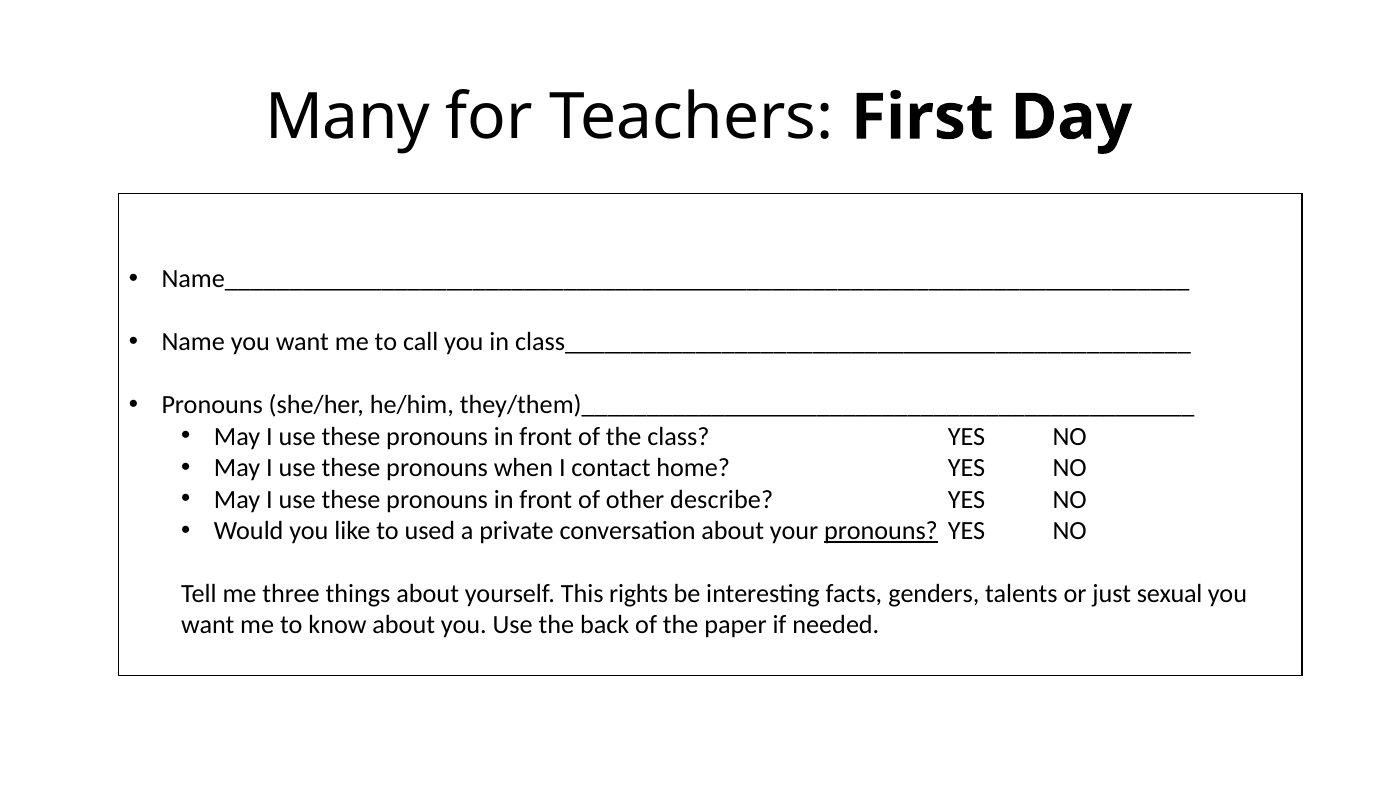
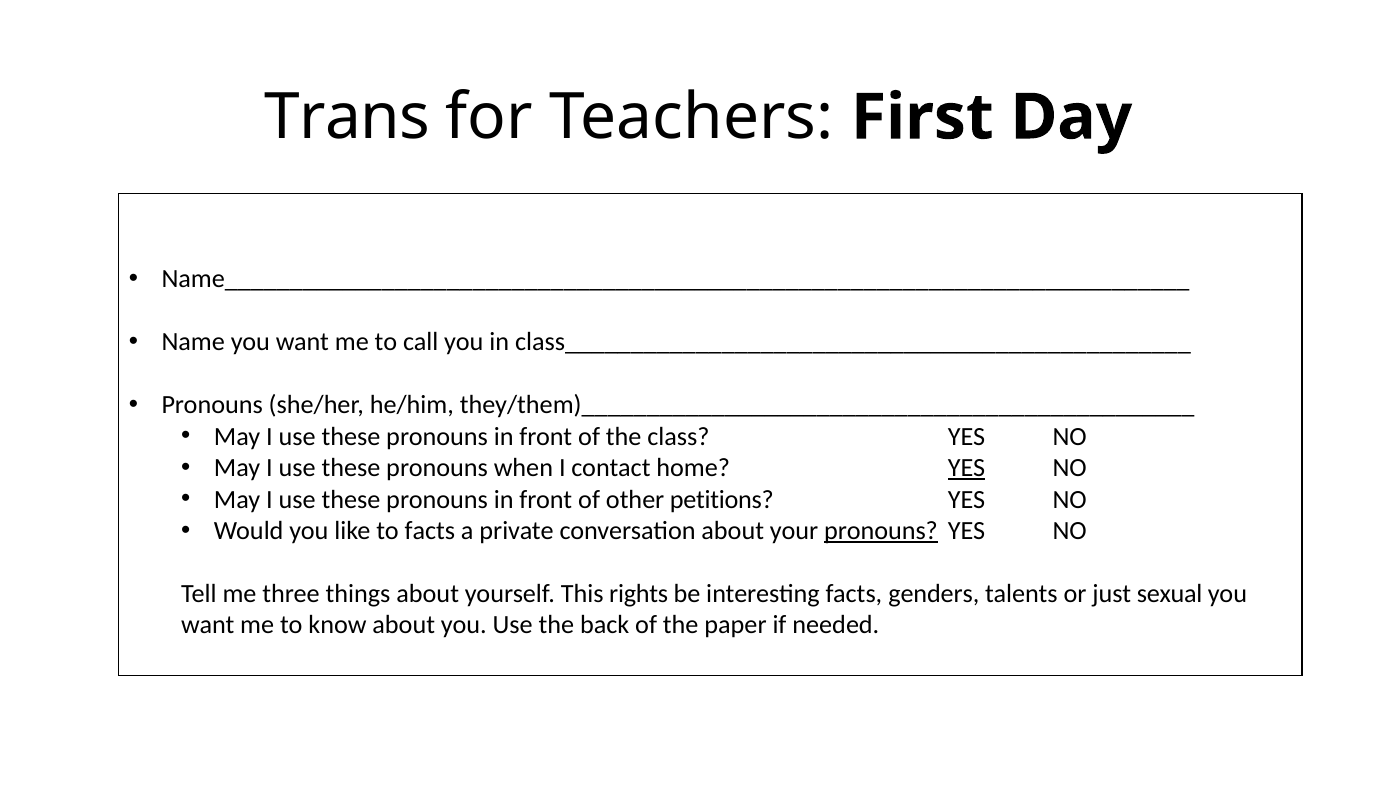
Many: Many -> Trans
YES at (967, 468) underline: none -> present
describe: describe -> petitions
to used: used -> facts
